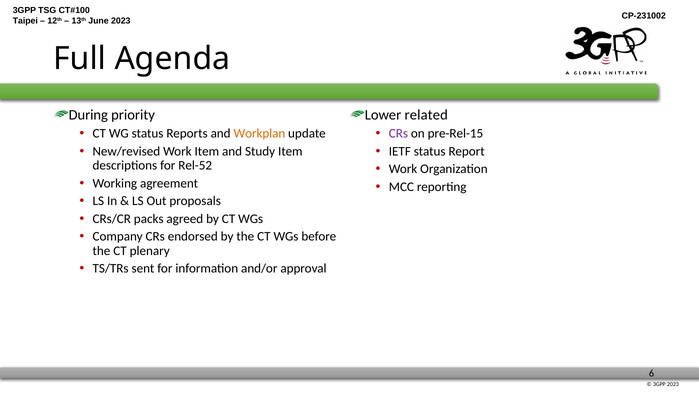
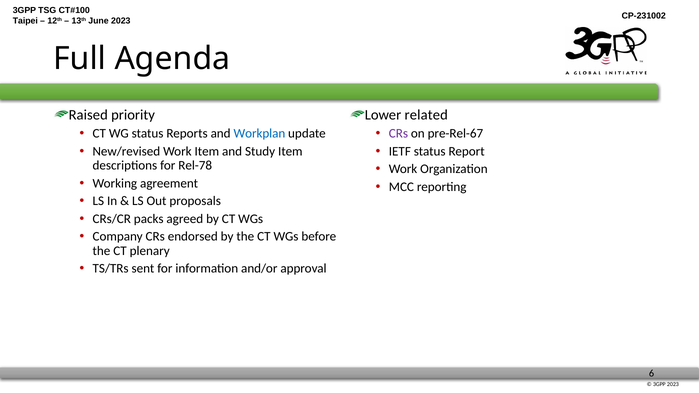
During: During -> Raised
Workplan colour: orange -> blue
pre-Rel-15: pre-Rel-15 -> pre-Rel-67
Rel-52: Rel-52 -> Rel-78
